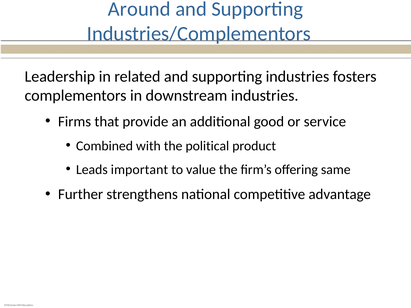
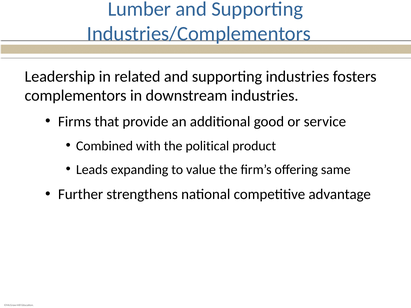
Around: Around -> Lumber
important: important -> expanding
